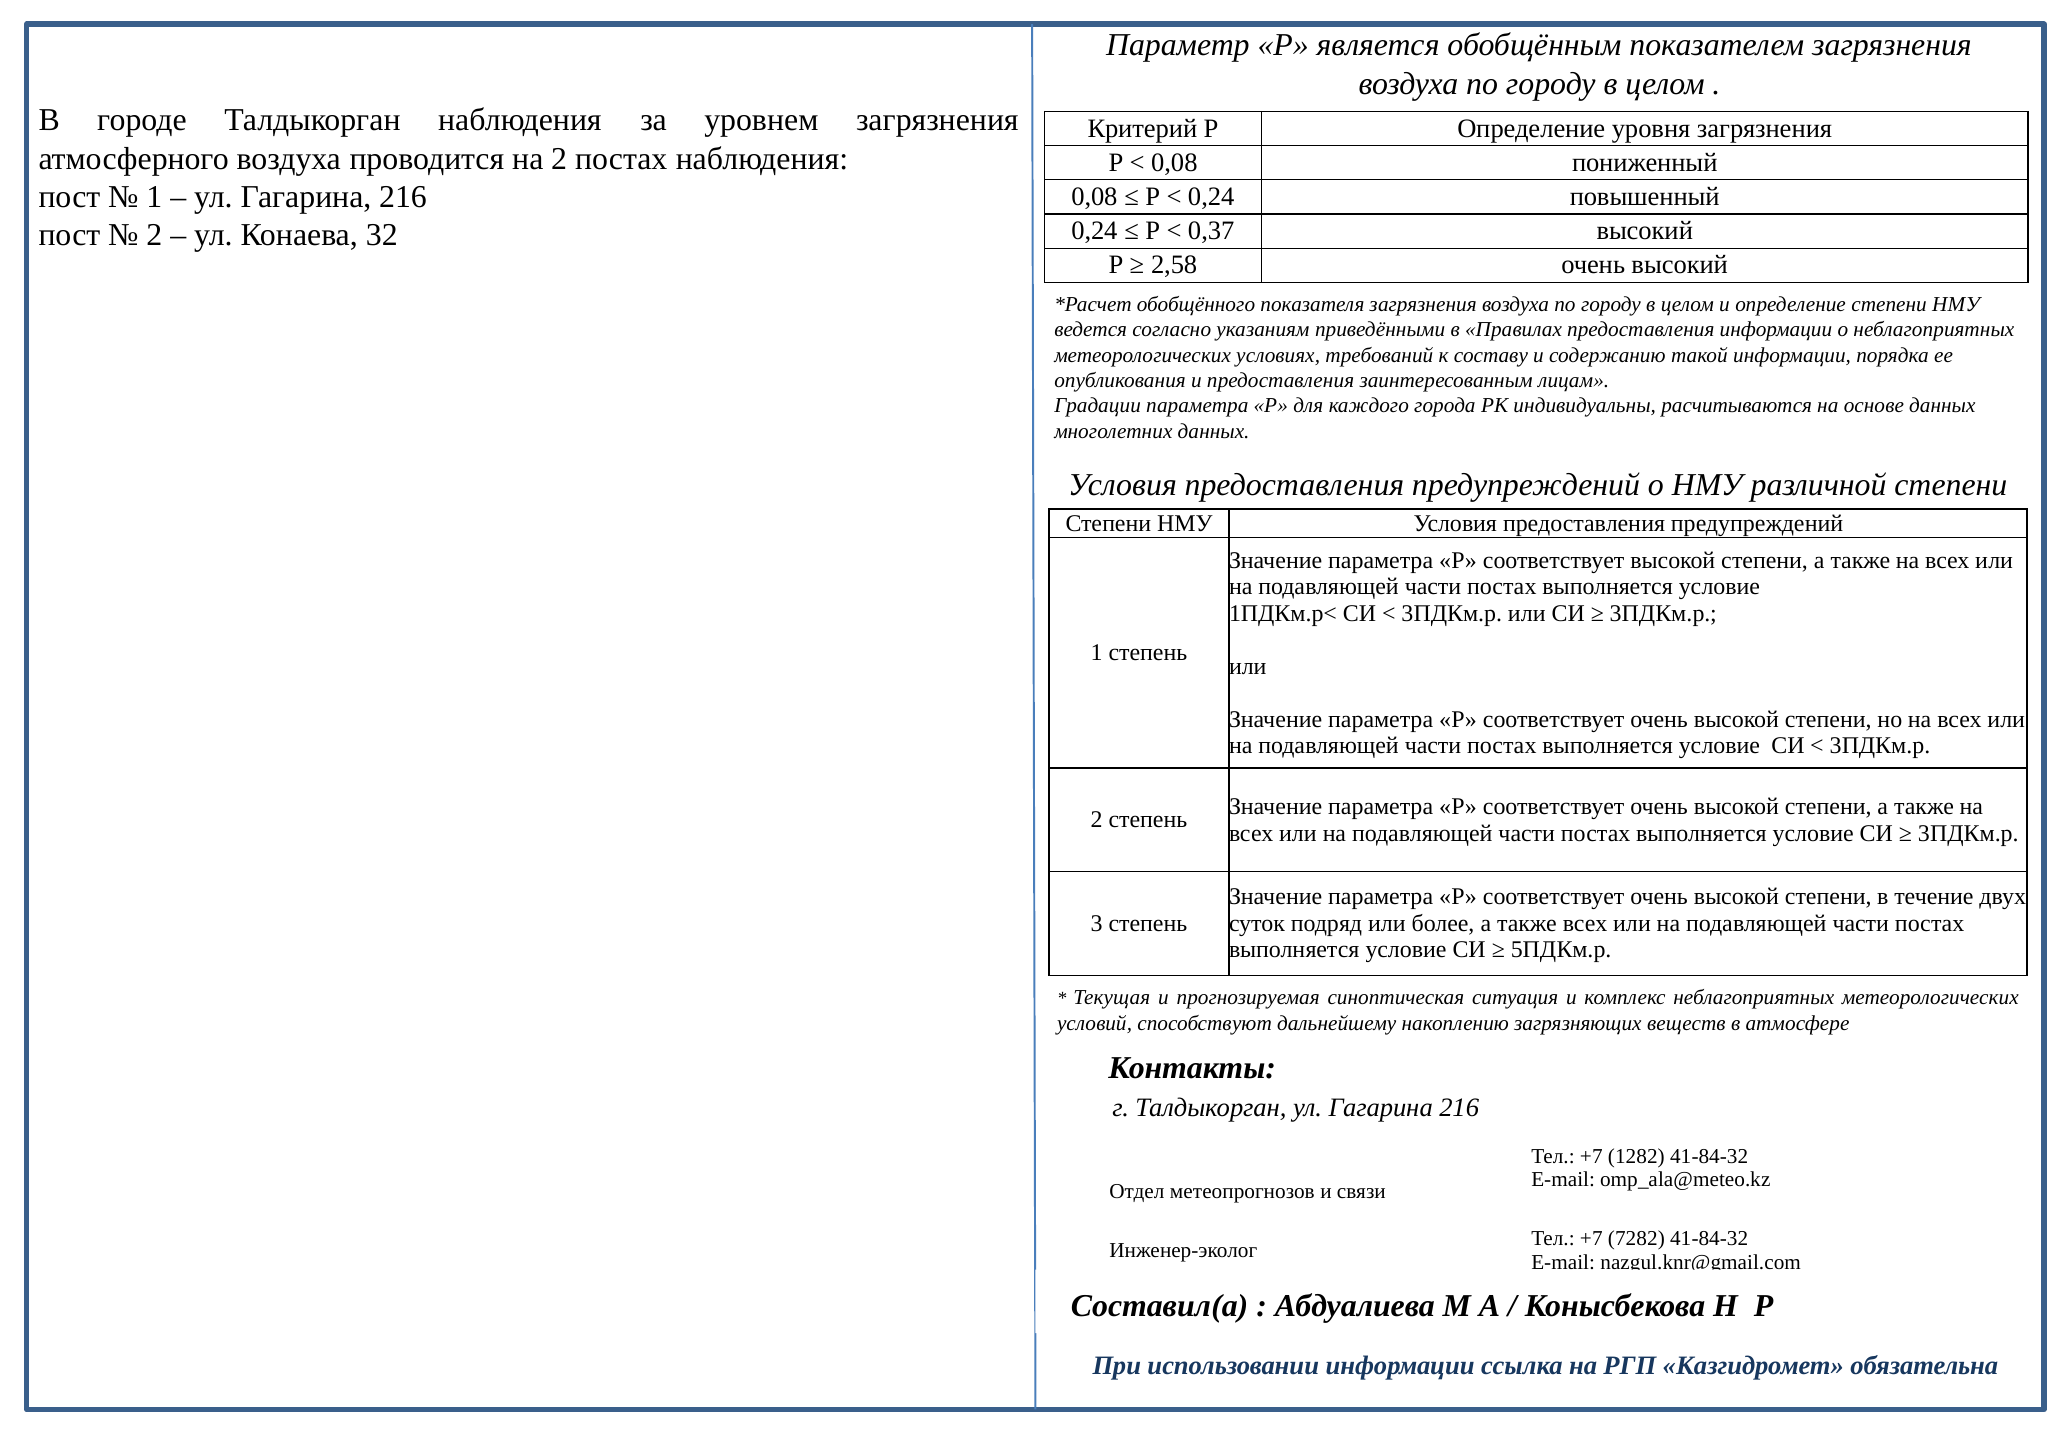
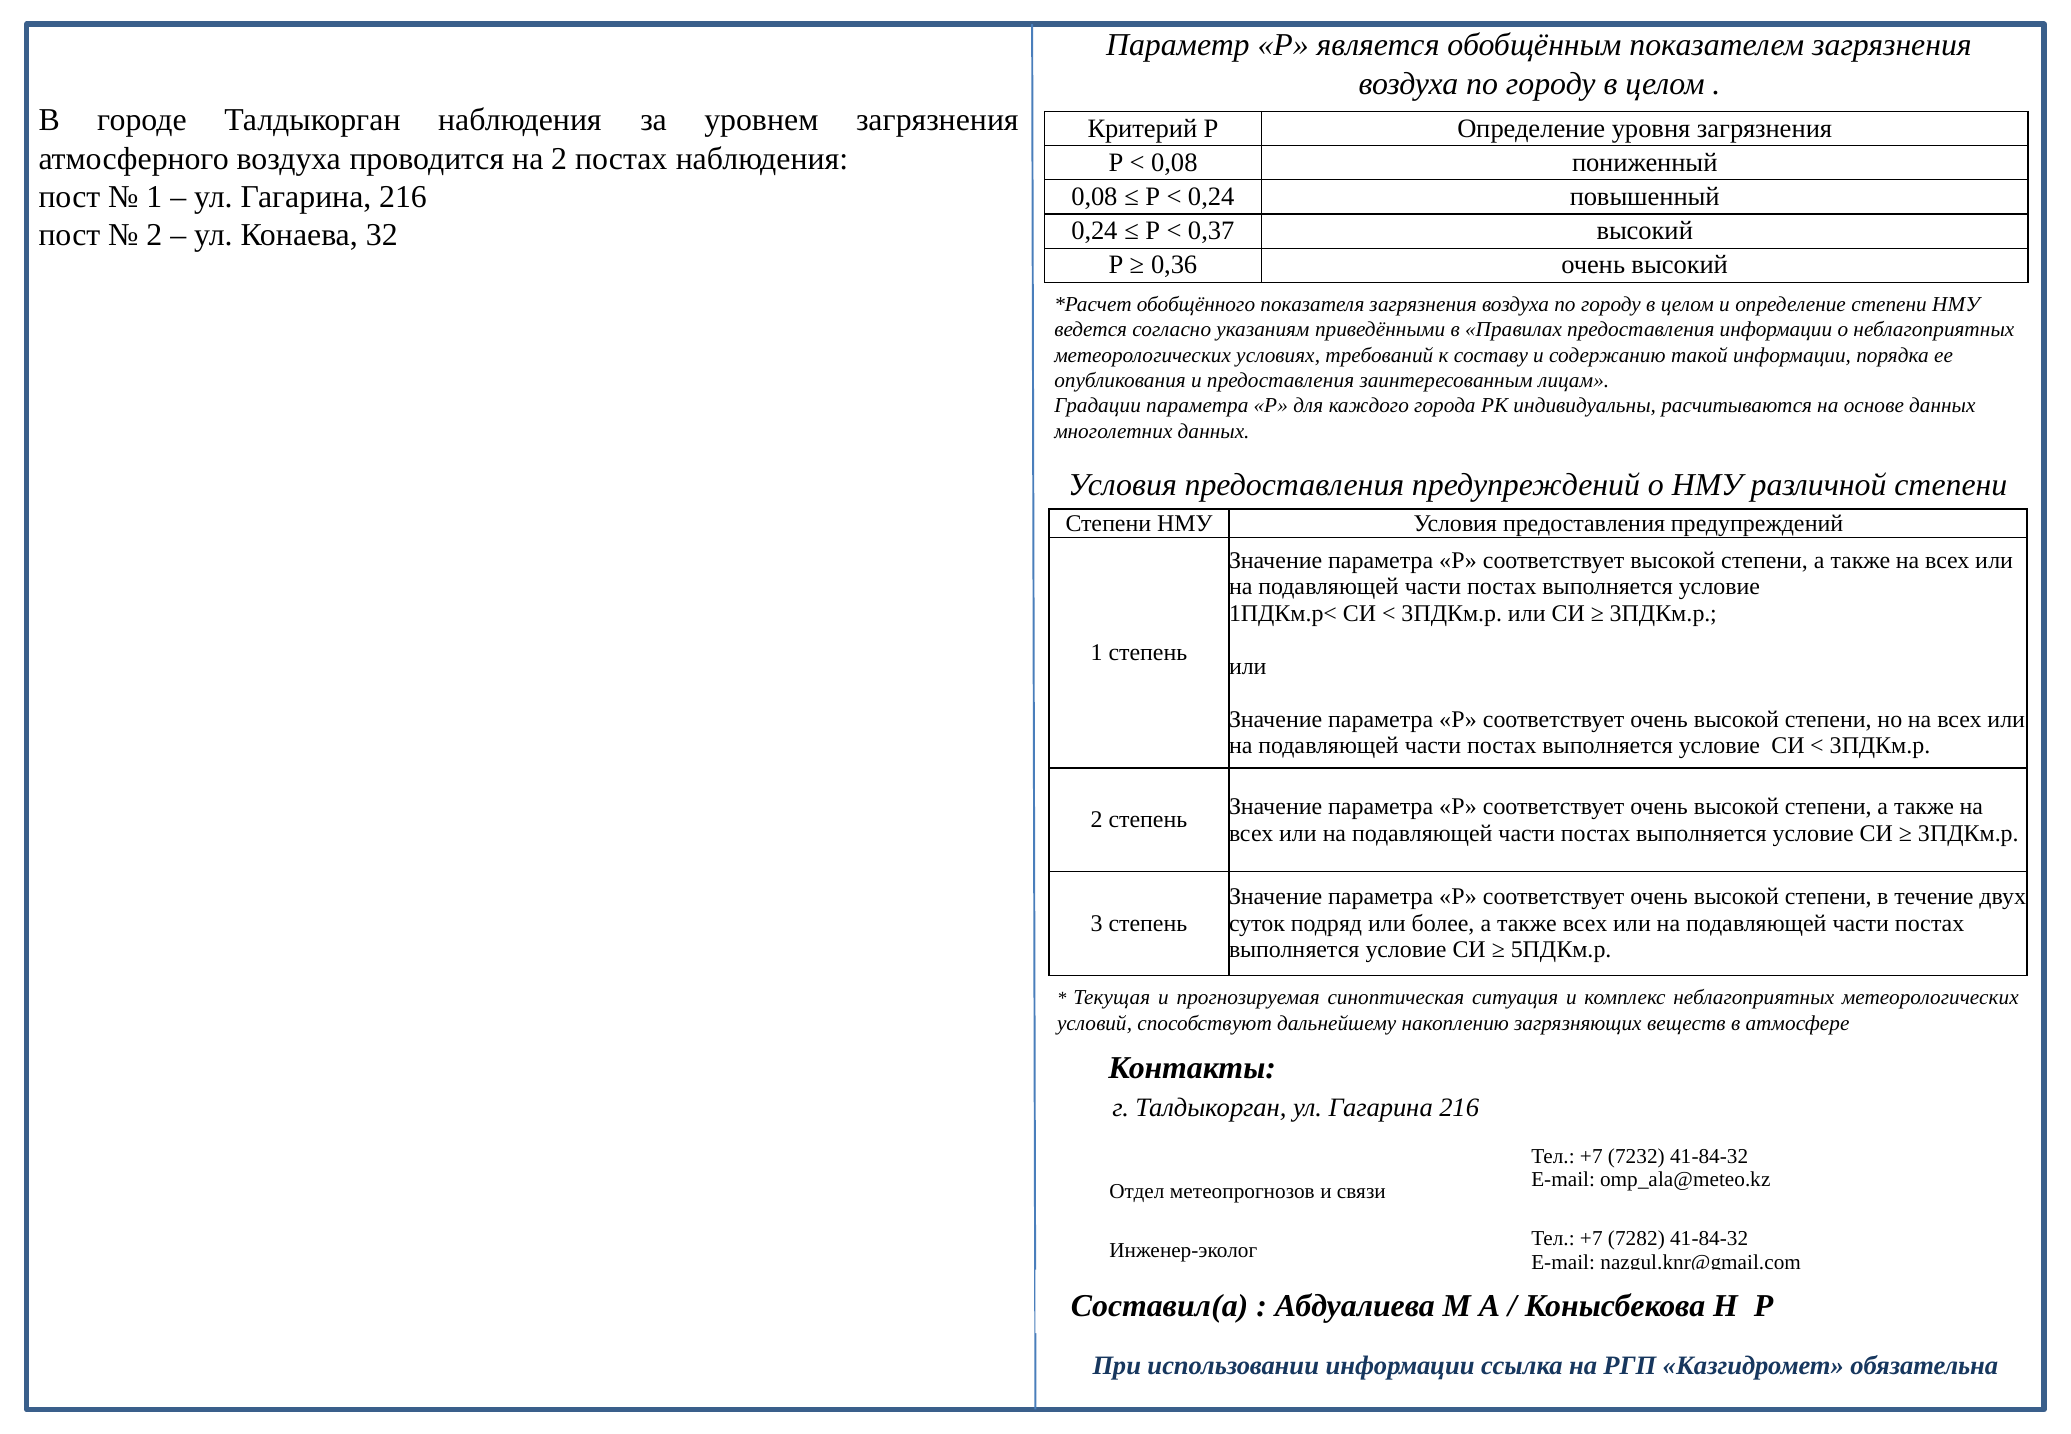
2,58: 2,58 -> 0,36
1282: 1282 -> 7232
